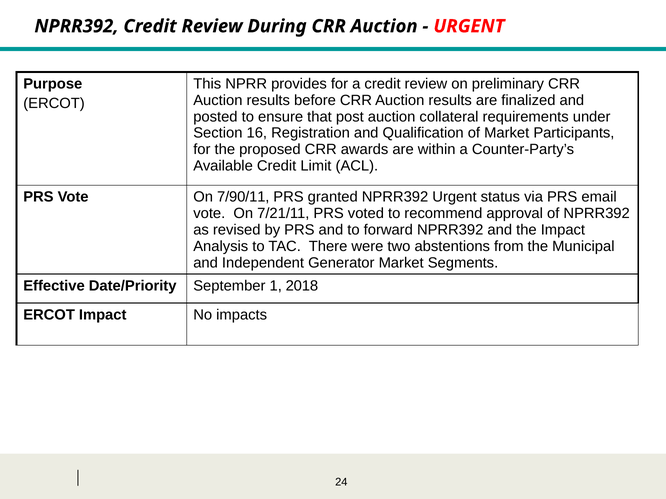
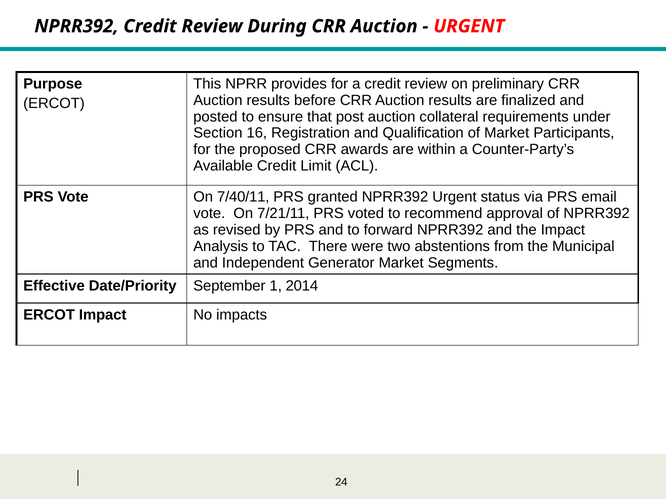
7/90/11: 7/90/11 -> 7/40/11
2018: 2018 -> 2014
